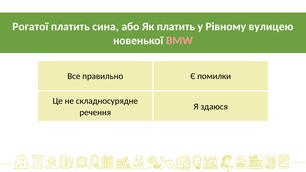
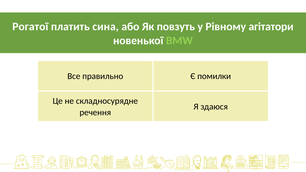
Як платить: платить -> повзуть
вулицею: вулицею -> агітатори
BMW colour: pink -> light green
